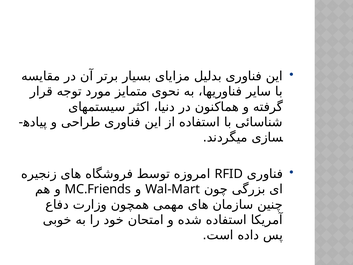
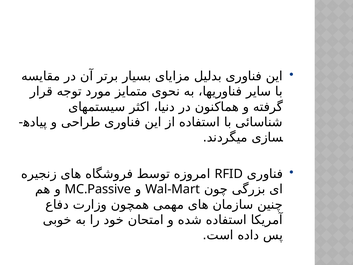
MC.Friends: MC.Friends -> MC.Passive
